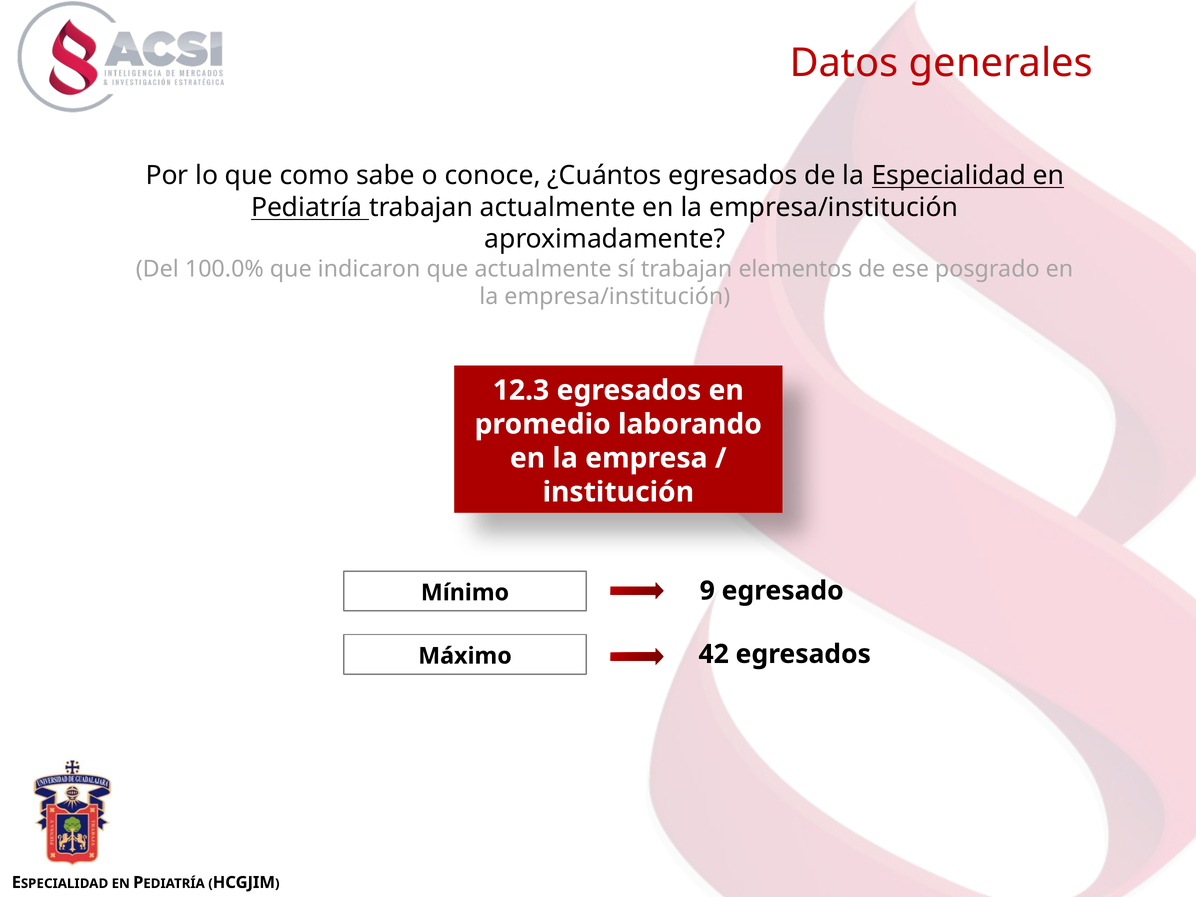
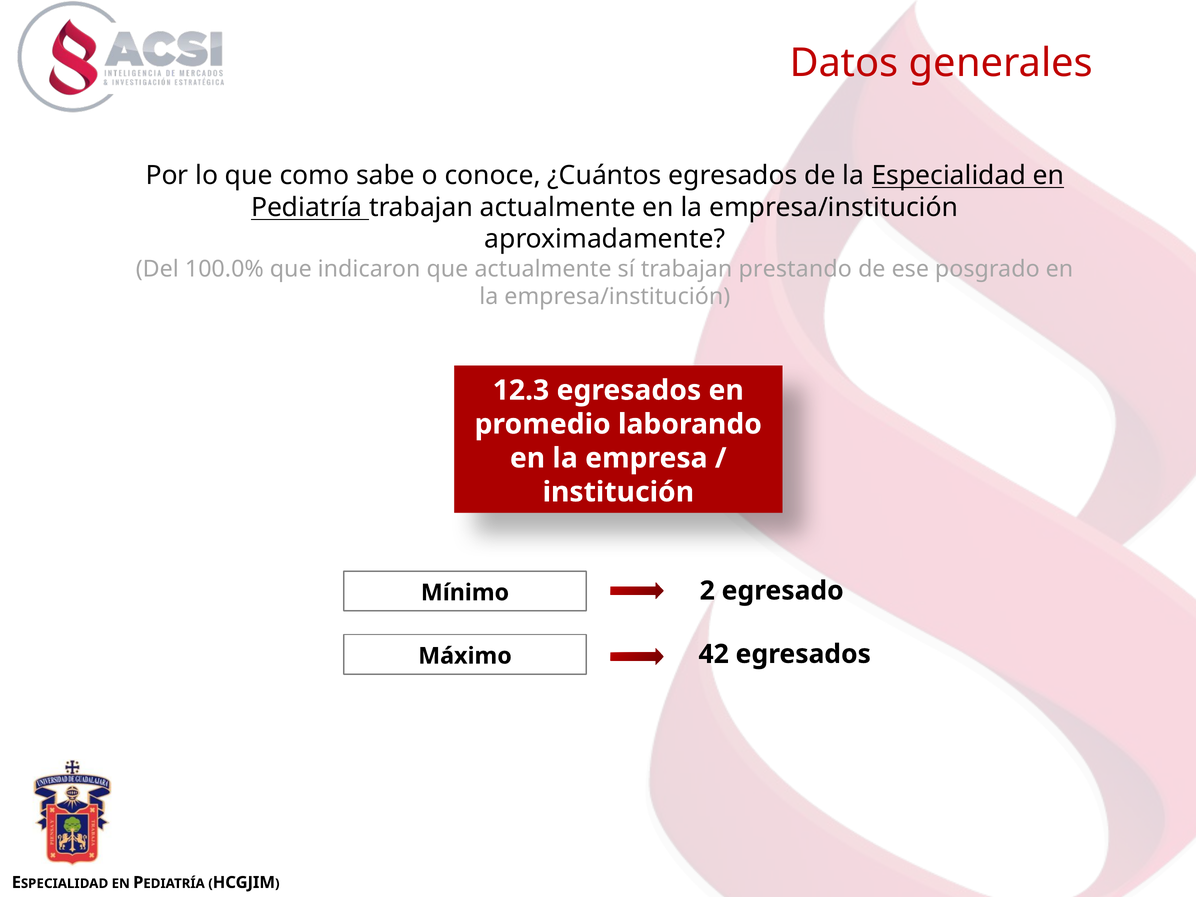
elementos: elementos -> prestando
9: 9 -> 2
